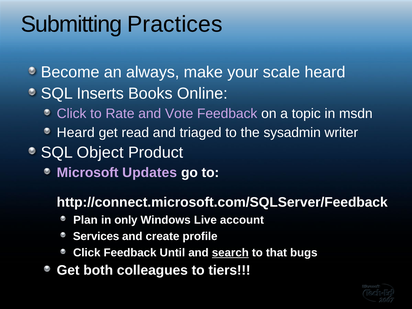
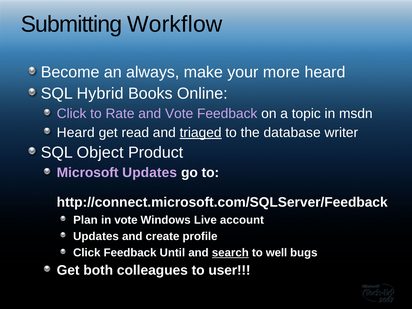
Practices: Practices -> Workflow
scale: scale -> more
Inserts: Inserts -> Hybrid
triaged underline: none -> present
sysadmin: sysadmin -> database
in only: only -> vote
Services at (96, 236): Services -> Updates
that: that -> well
tiers: tiers -> user
